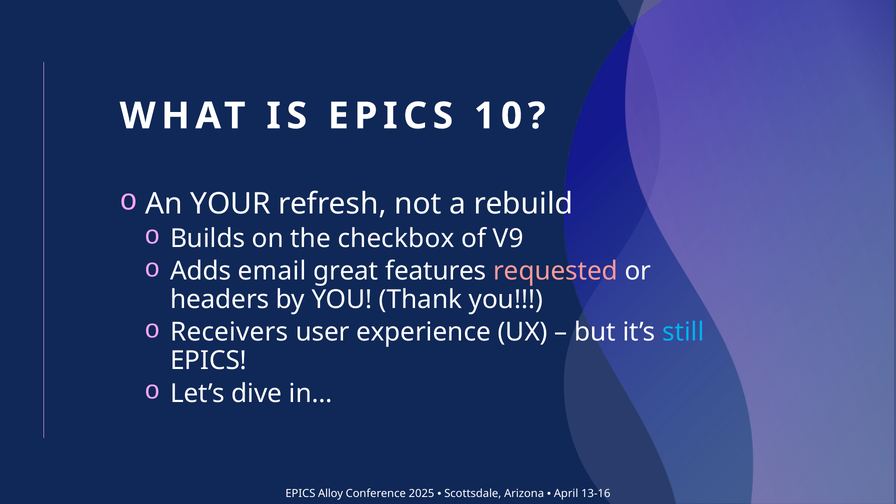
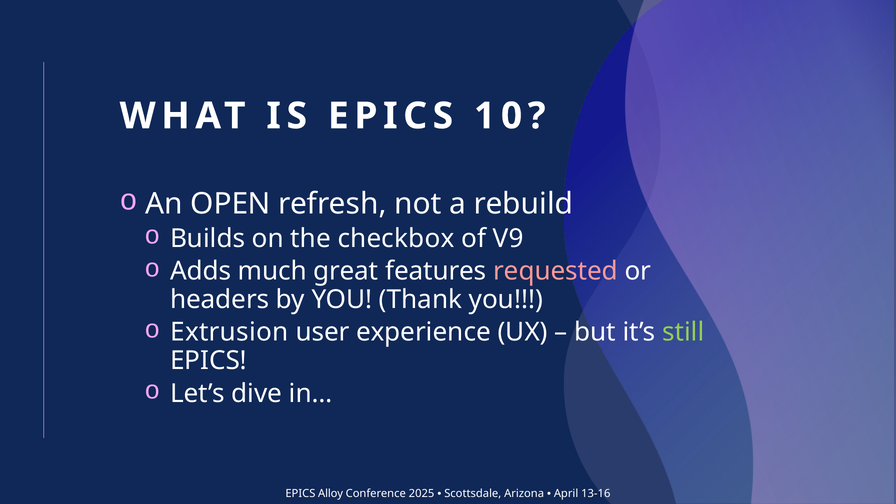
YOUR: YOUR -> OPEN
email: email -> much
Receivers: Receivers -> Extrusion
still colour: light blue -> light green
